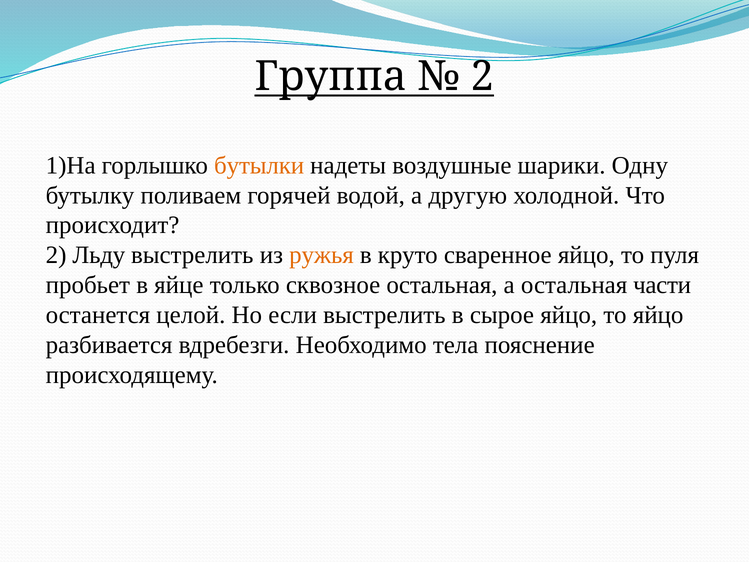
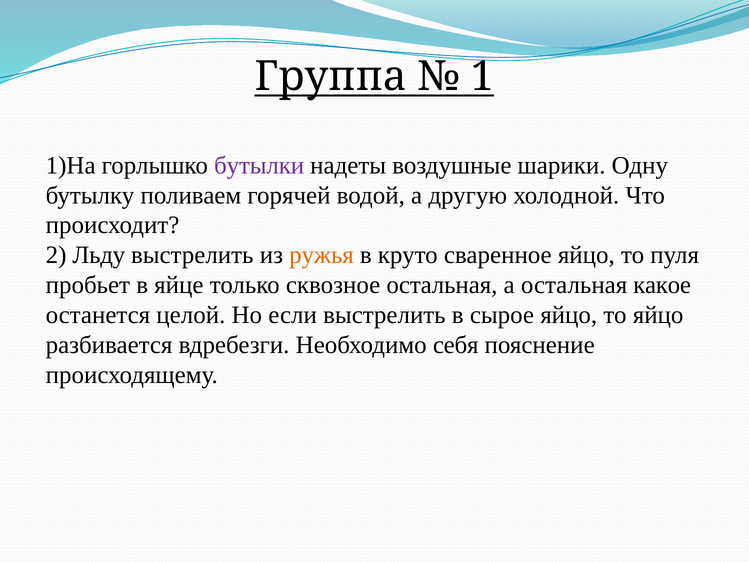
2 at (483, 77): 2 -> 1
бутылки colour: orange -> purple
части: части -> какое
тела: тела -> себя
